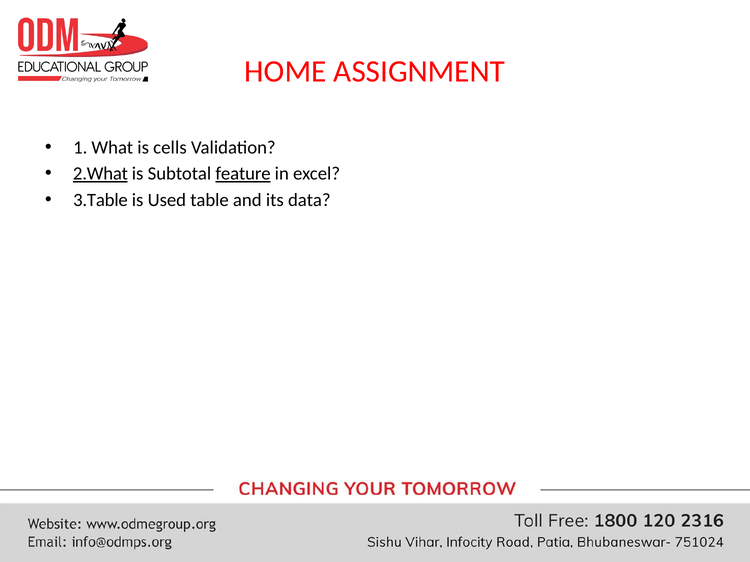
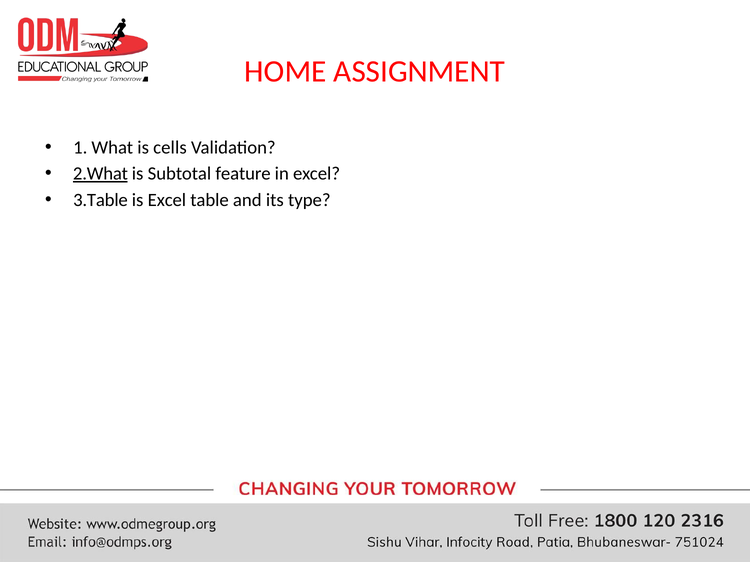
feature underline: present -> none
is Used: Used -> Excel
data: data -> type
